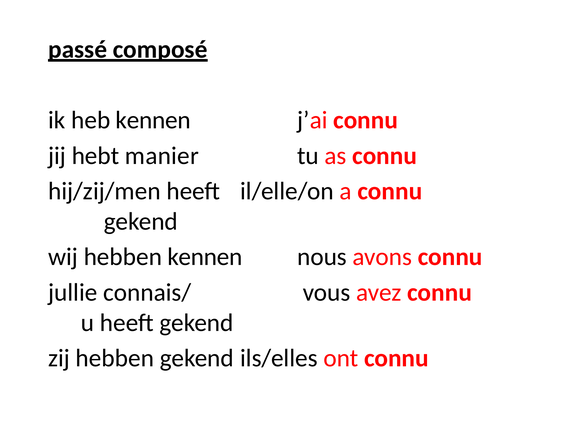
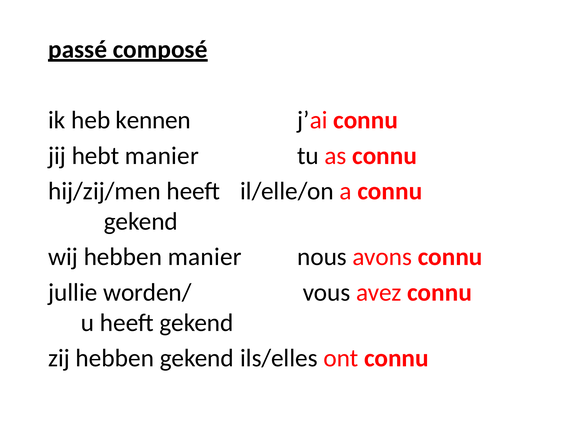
hebben kennen: kennen -> manier
connais/: connais/ -> worden/
